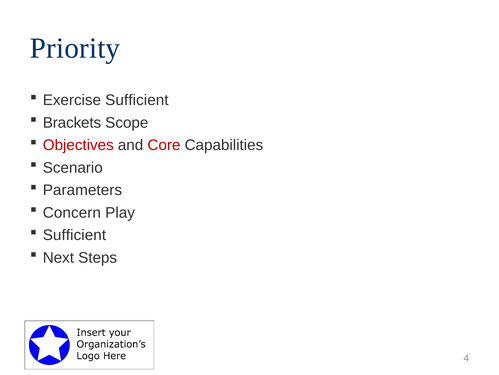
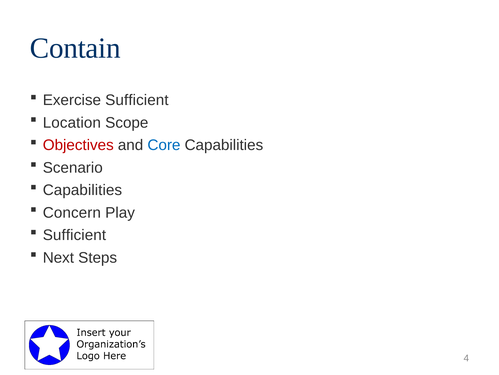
Priority: Priority -> Contain
Brackets: Brackets -> Location
Core colour: red -> blue
Parameters at (82, 190): Parameters -> Capabilities
